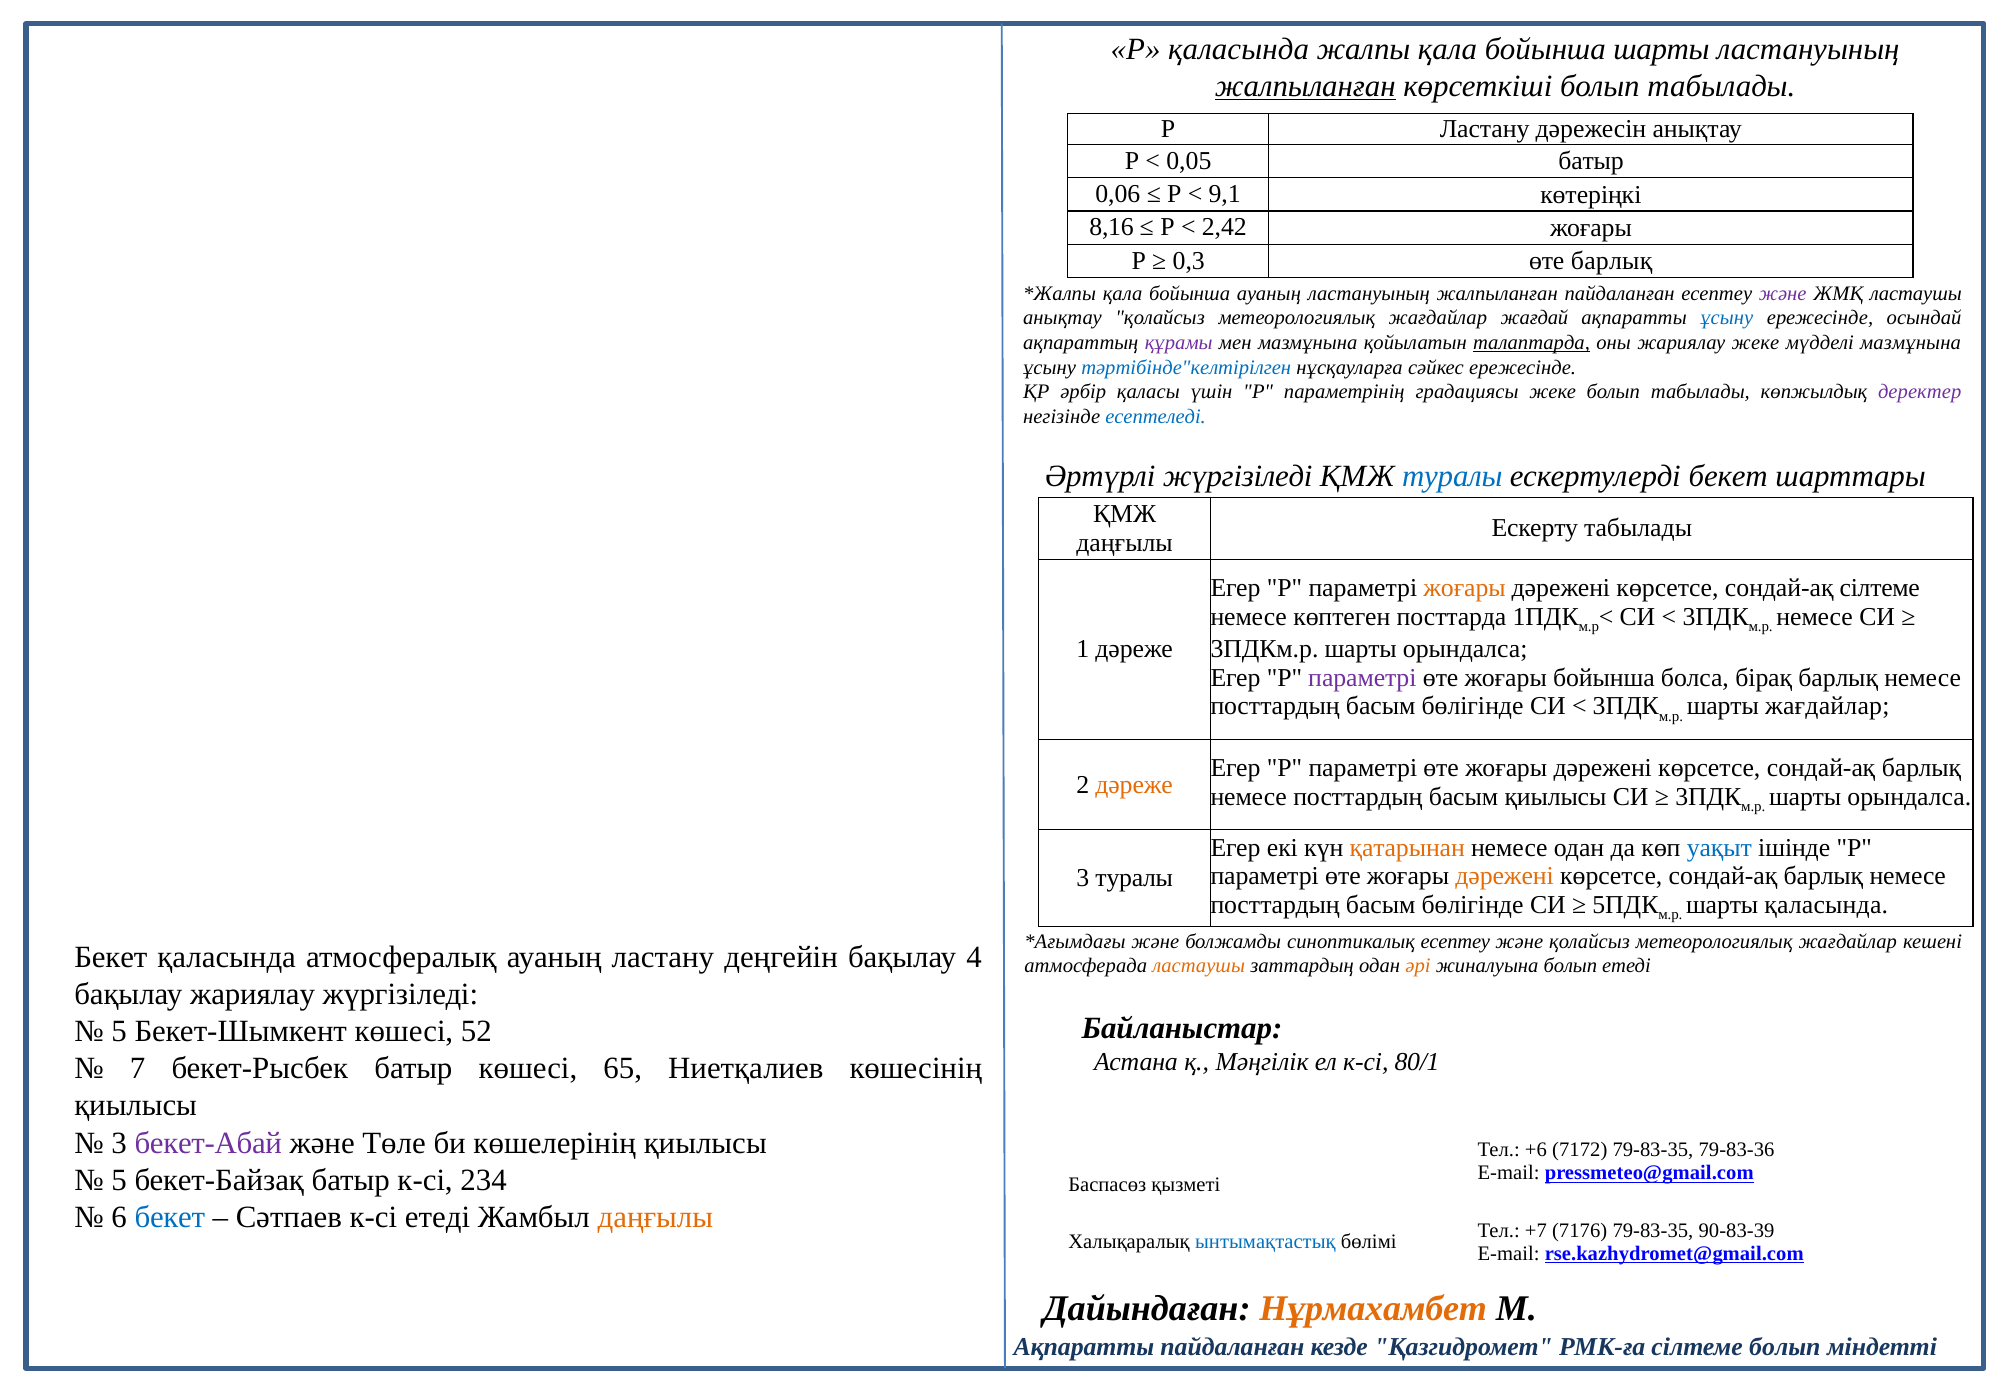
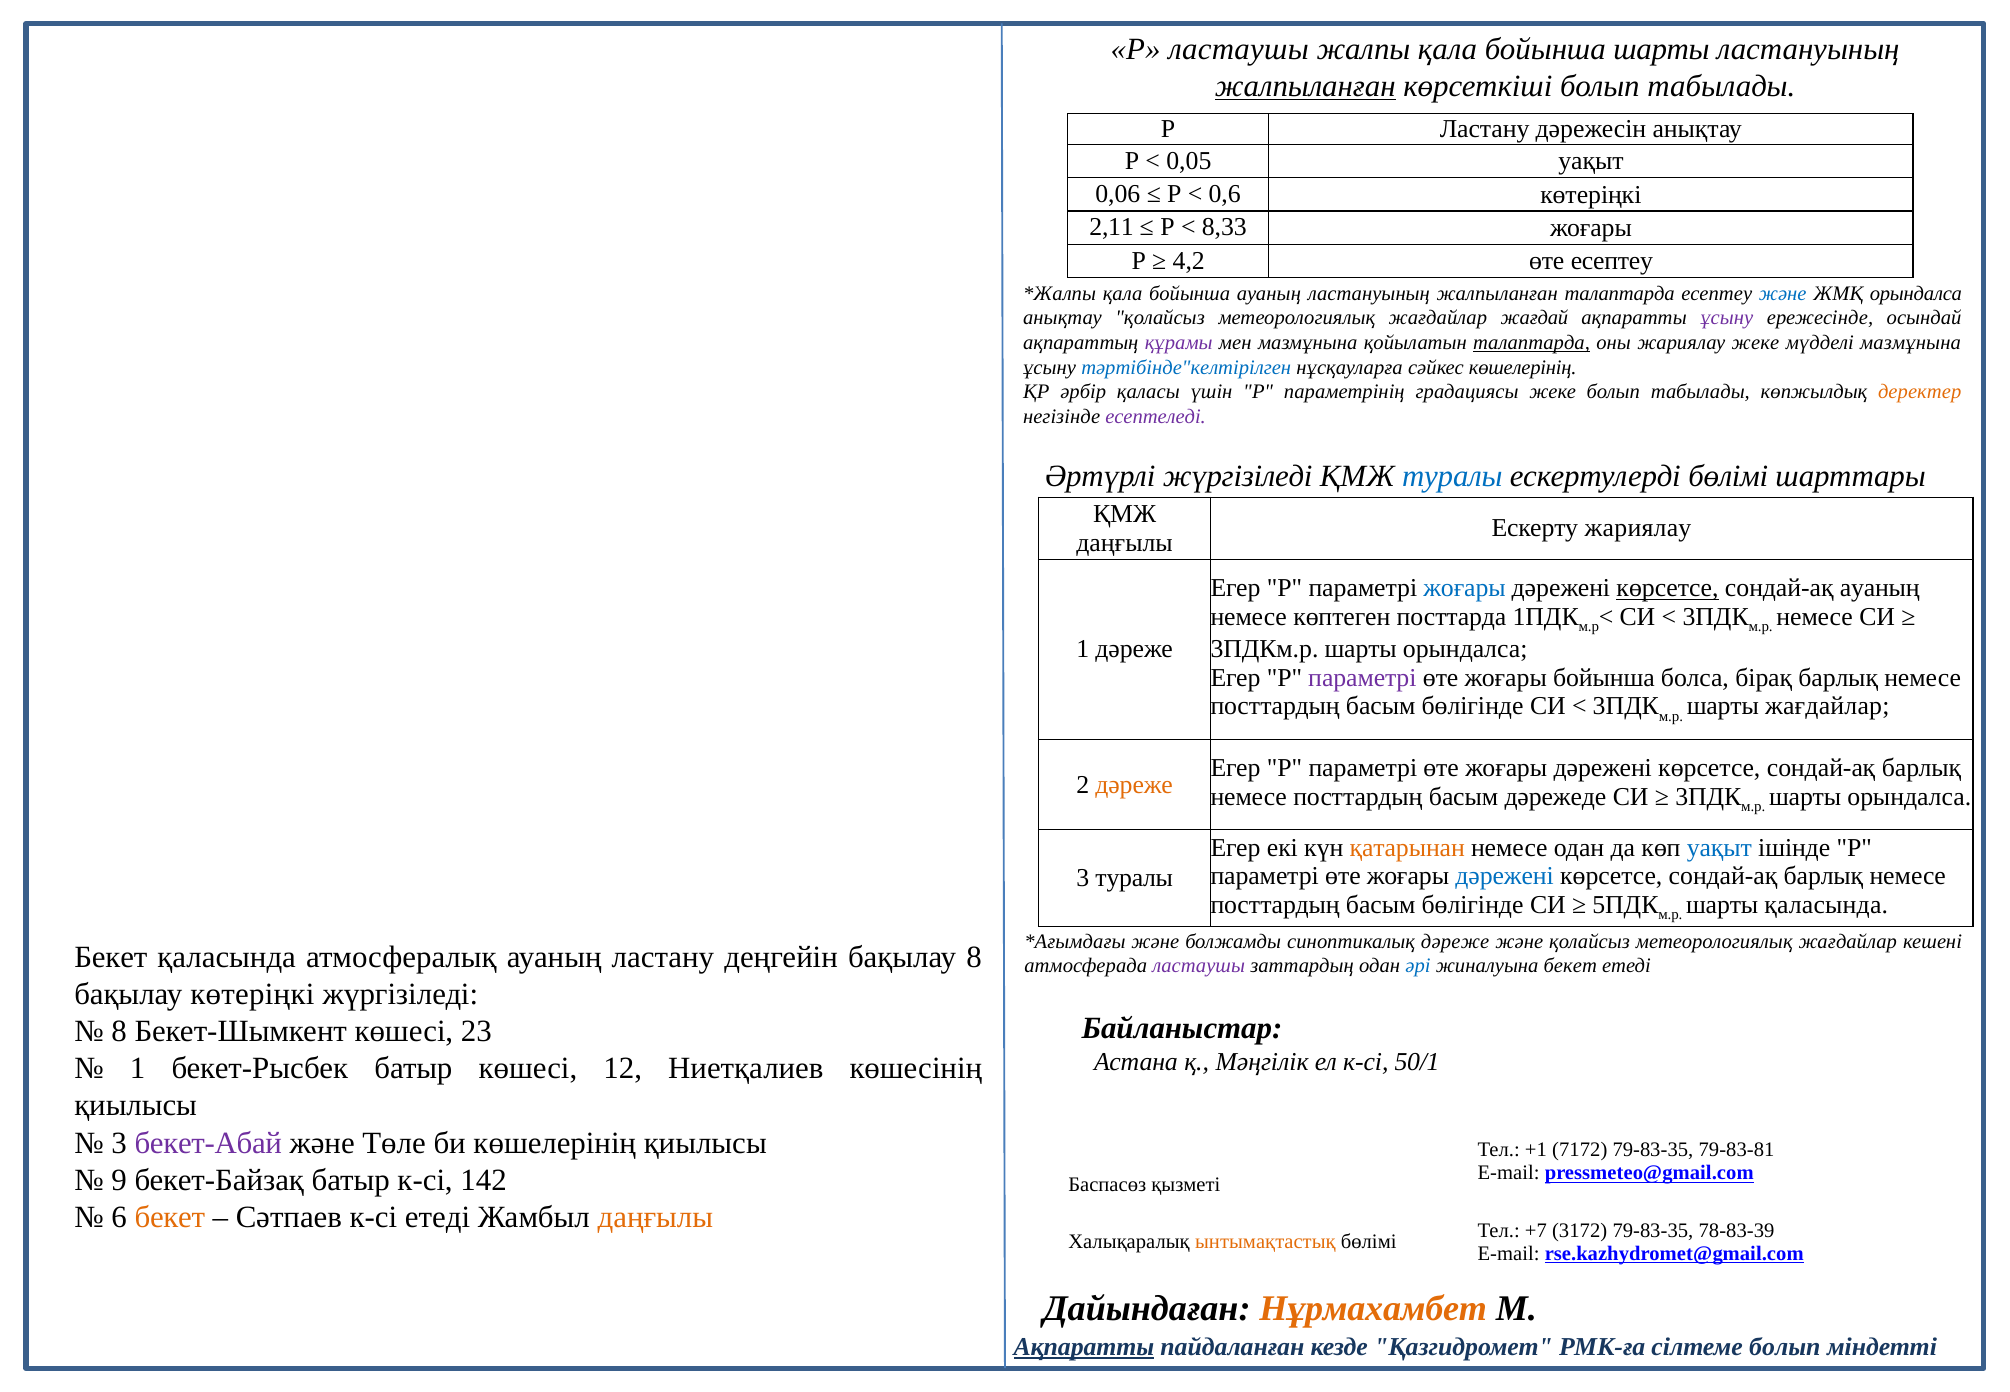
Р қаласында: қаласында -> ластаушы
0,05 батыр: батыр -> уақыт
9,1: 9,1 -> 0,6
8,16: 8,16 -> 2,11
2,42: 2,42 -> 8,33
0,3: 0,3 -> 4,2
өте барлық: барлық -> есептеу
жалпыланған пайдаланған: пайдаланған -> талаптарда
және at (1783, 293) colour: purple -> blue
ЖМҚ ластаушы: ластаушы -> орындалса
ұсыну at (1727, 318) colour: blue -> purple
сәйкес ережесінде: ережесінде -> көшелерінің
деректер colour: purple -> orange
есептеледі colour: blue -> purple
ескертулерді бекет: бекет -> бөлімі
Ескерту табылады: табылады -> жариялау
жоғары at (1464, 588) colour: orange -> blue
көрсетсе at (1668, 588) underline: none -> present
сондай-ақ сілтеме: сілтеме -> ауаның
басым қиылысы: қиылысы -> дәрежеде
дәрежені at (1505, 876) colour: orange -> blue
синоптикалық есептеу: есептеу -> дәреже
бақылау 4: 4 -> 8
ластаушы at (1199, 966) colour: orange -> purple
әрі colour: orange -> blue
жиналуына болып: болып -> бекет
бақылау жариялау: жариялау -> көтеріңкі
5 at (119, 1031): 5 -> 8
52: 52 -> 23
80/1: 80/1 -> 50/1
7 at (138, 1068): 7 -> 1
65: 65 -> 12
+6: +6 -> +1
79-83-36: 79-83-36 -> 79-83-81
5 at (119, 1180): 5 -> 9
234: 234 -> 142
бекет at (170, 1217) colour: blue -> orange
7176: 7176 -> 3172
90-83-39: 90-83-39 -> 78-83-39
ынтымақтастық colour: blue -> orange
Ақпаратты at (1084, 1346) underline: none -> present
